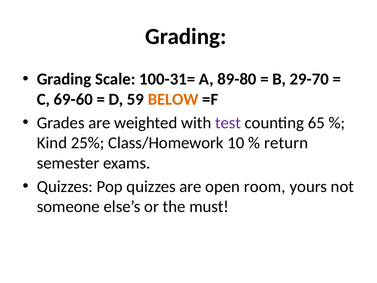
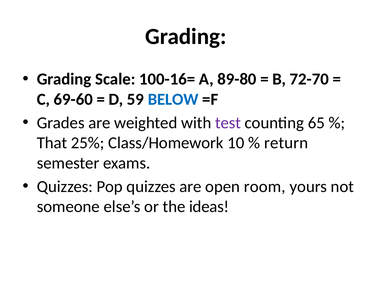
100-31=: 100-31= -> 100-16=
29-70: 29-70 -> 72-70
BELOW colour: orange -> blue
Kind: Kind -> That
must: must -> ideas
